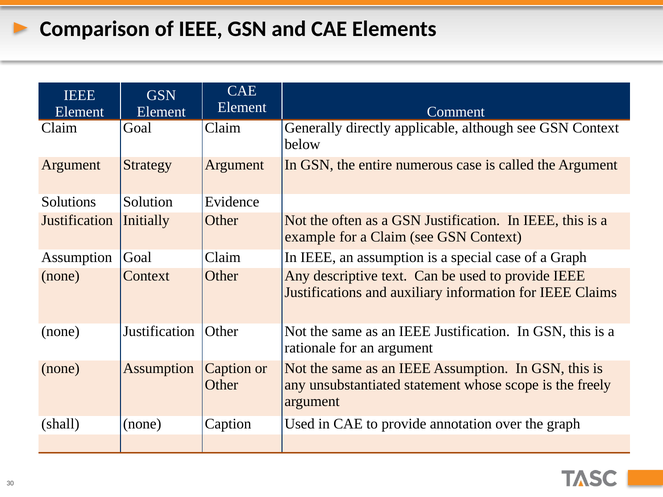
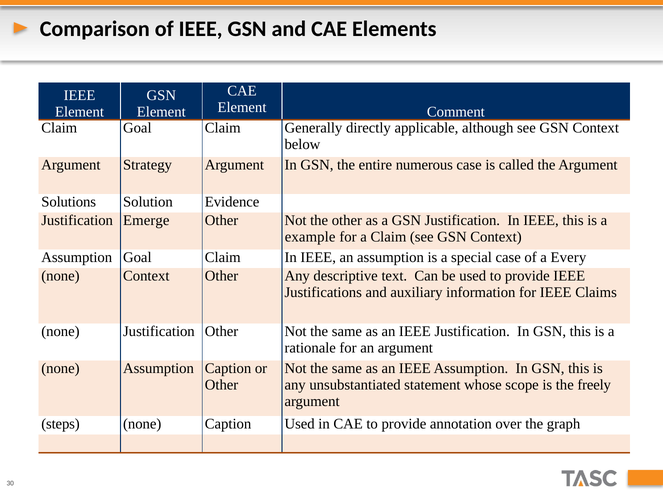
Initially: Initially -> Emerge
the often: often -> other
a Graph: Graph -> Every
shall: shall -> steps
